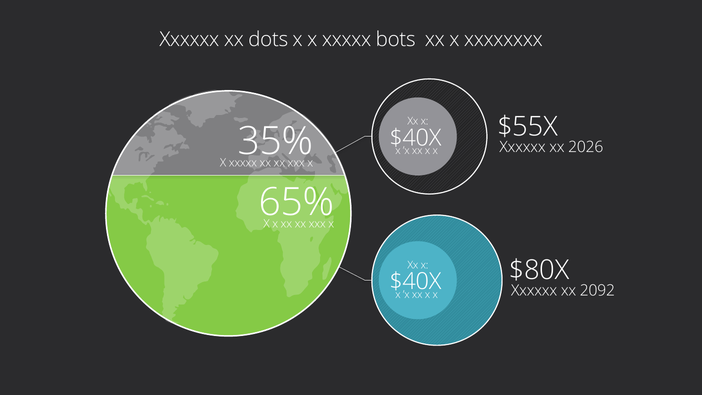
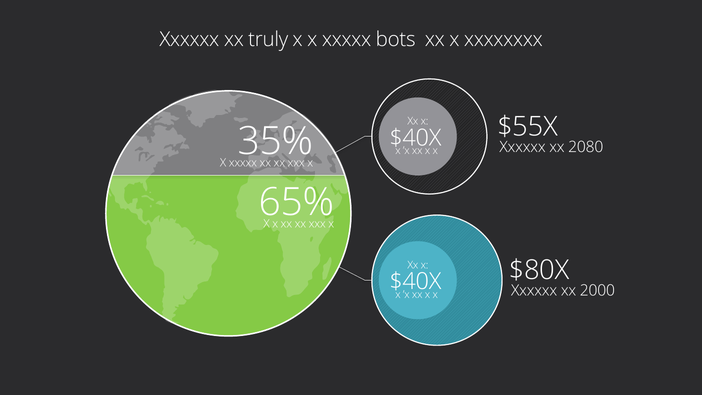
dots: dots -> truly
2026: 2026 -> 2080
2092: 2092 -> 2000
